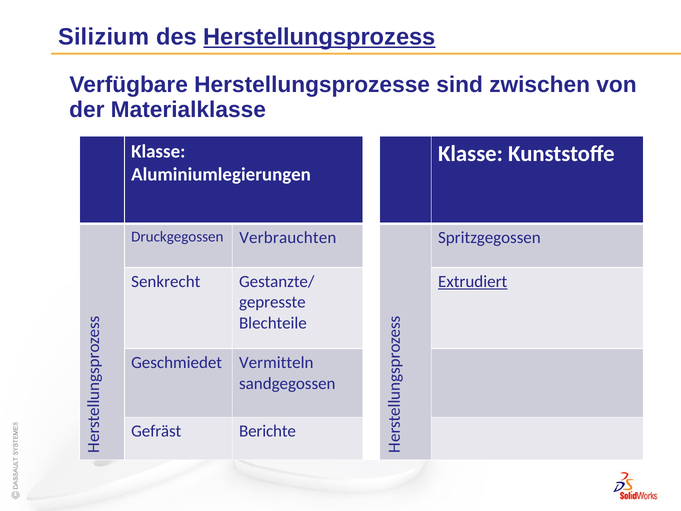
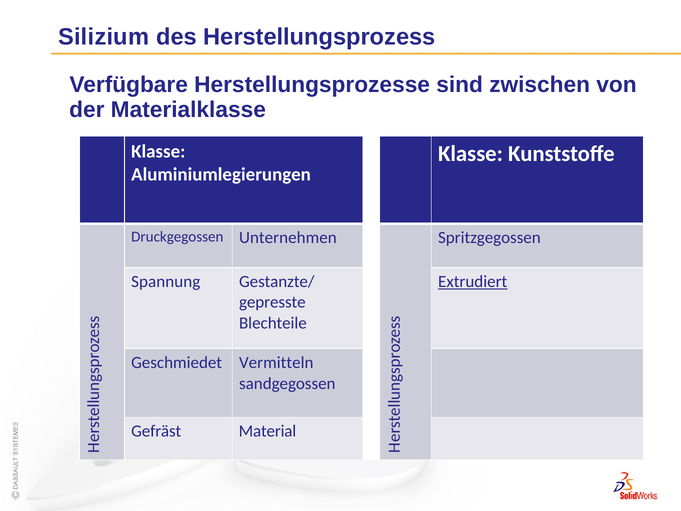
Herstellungsprozess underline: present -> none
Verbrauchten: Verbrauchten -> Unternehmen
Senkrecht: Senkrecht -> Spannung
Berichte: Berichte -> Material
